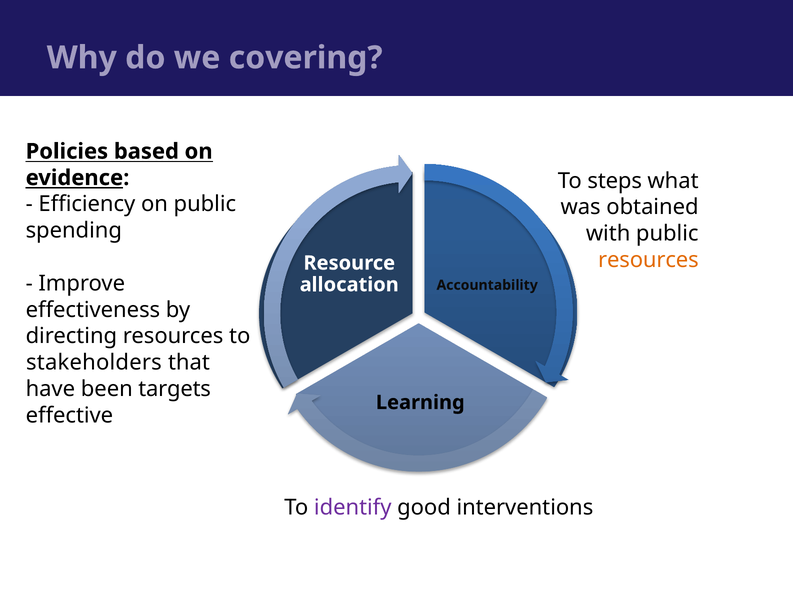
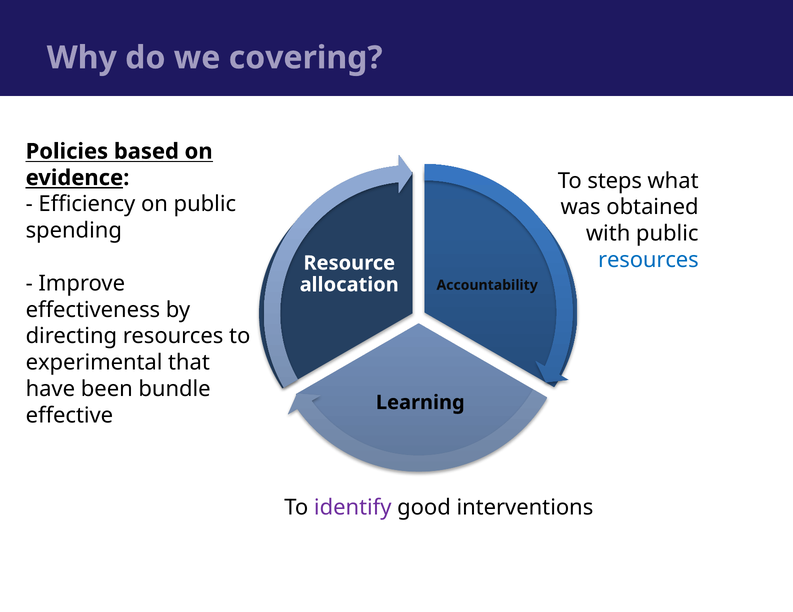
resources at (648, 260) colour: orange -> blue
stakeholders: stakeholders -> experimental
targets: targets -> bundle
